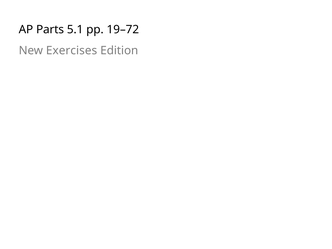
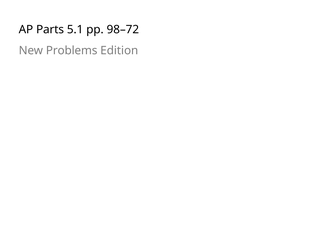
19–72: 19–72 -> 98–72
Exercises: Exercises -> Problems
